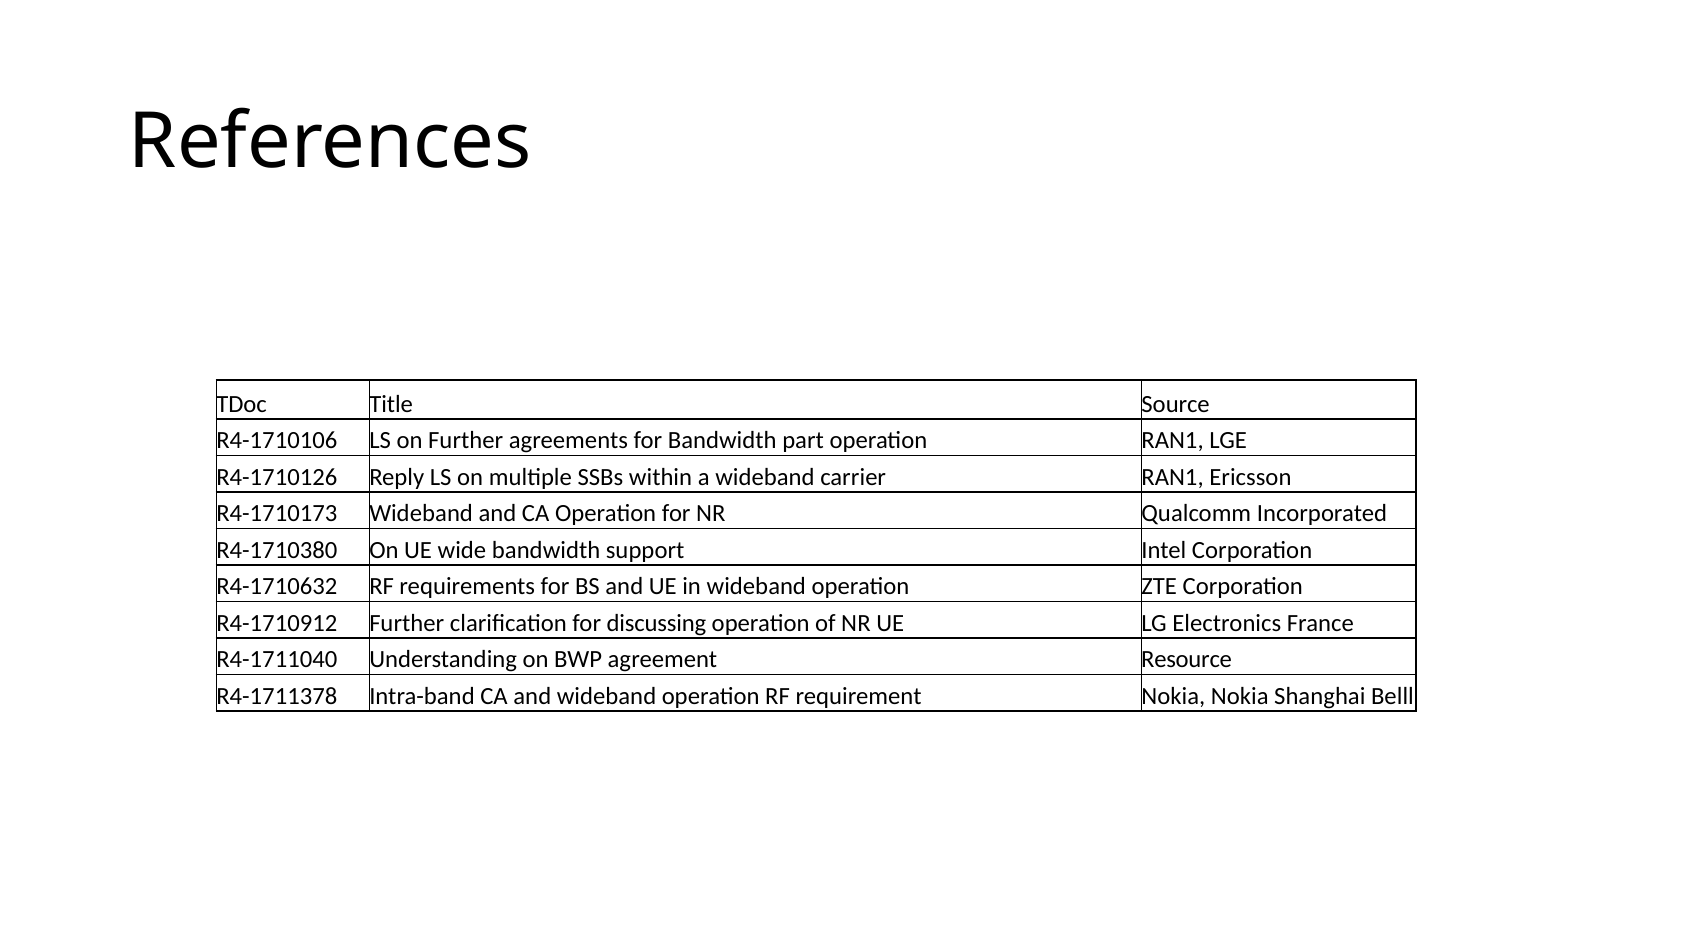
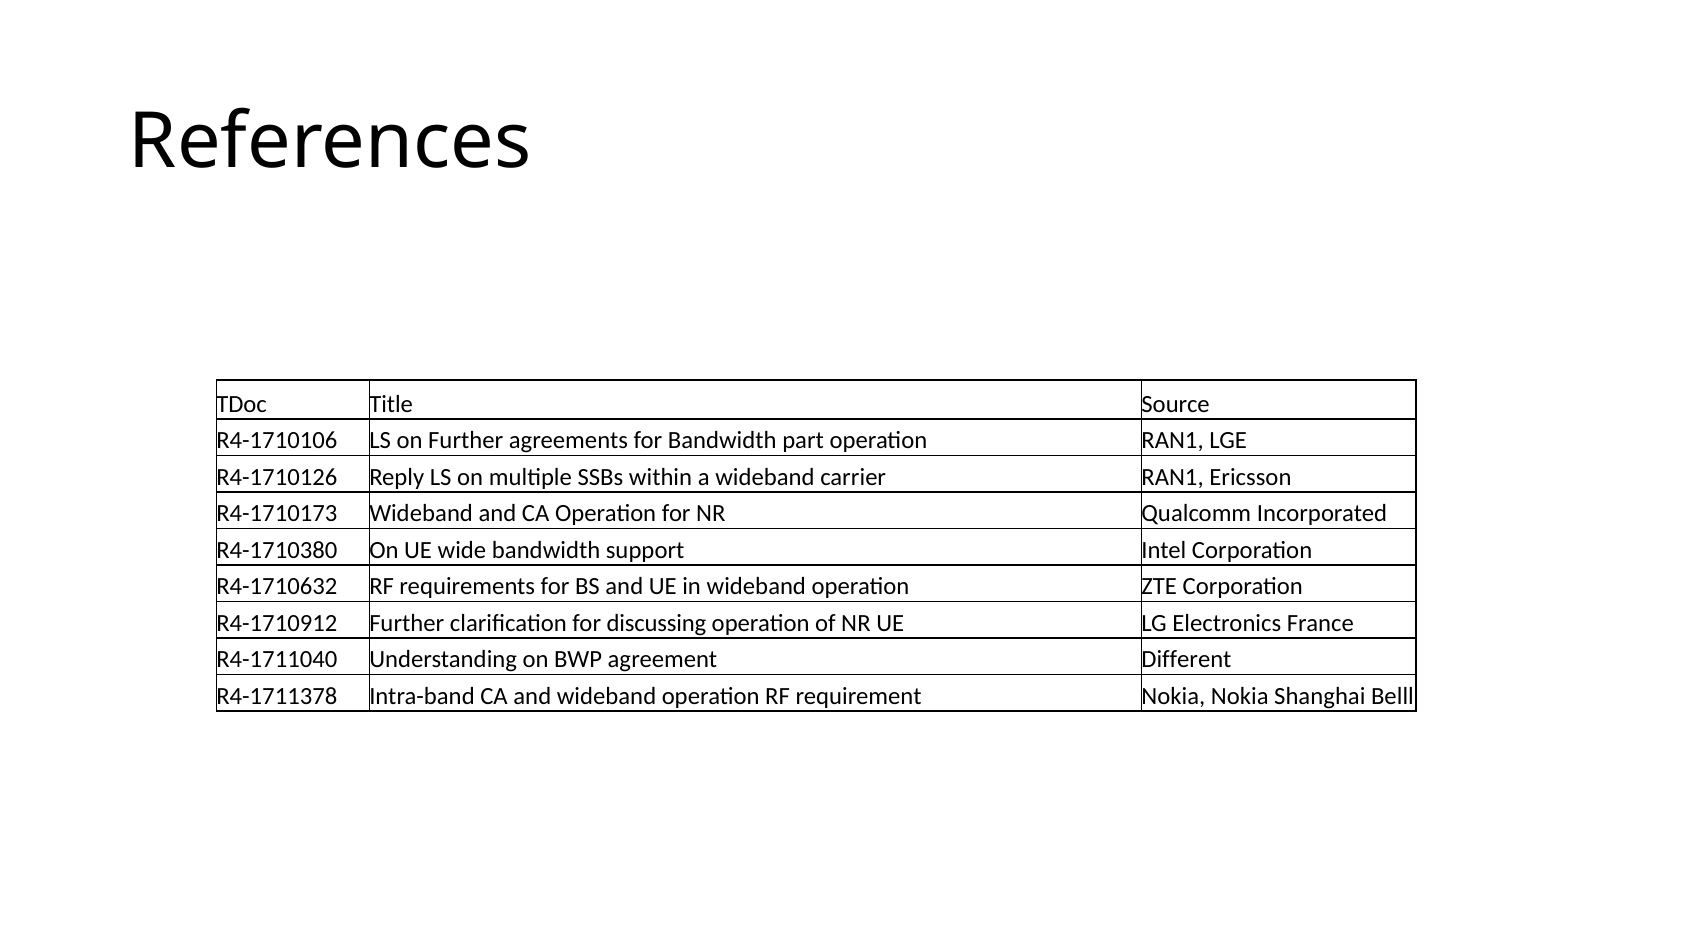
Resource: Resource -> Different
